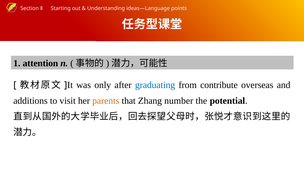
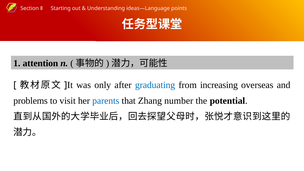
contribute: contribute -> increasing
additions: additions -> problems
parents colour: orange -> blue
